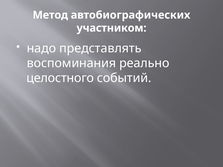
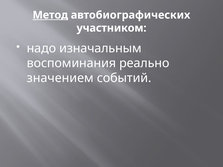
Метод underline: none -> present
представлять: представлять -> изначальным
целостного: целостного -> значением
